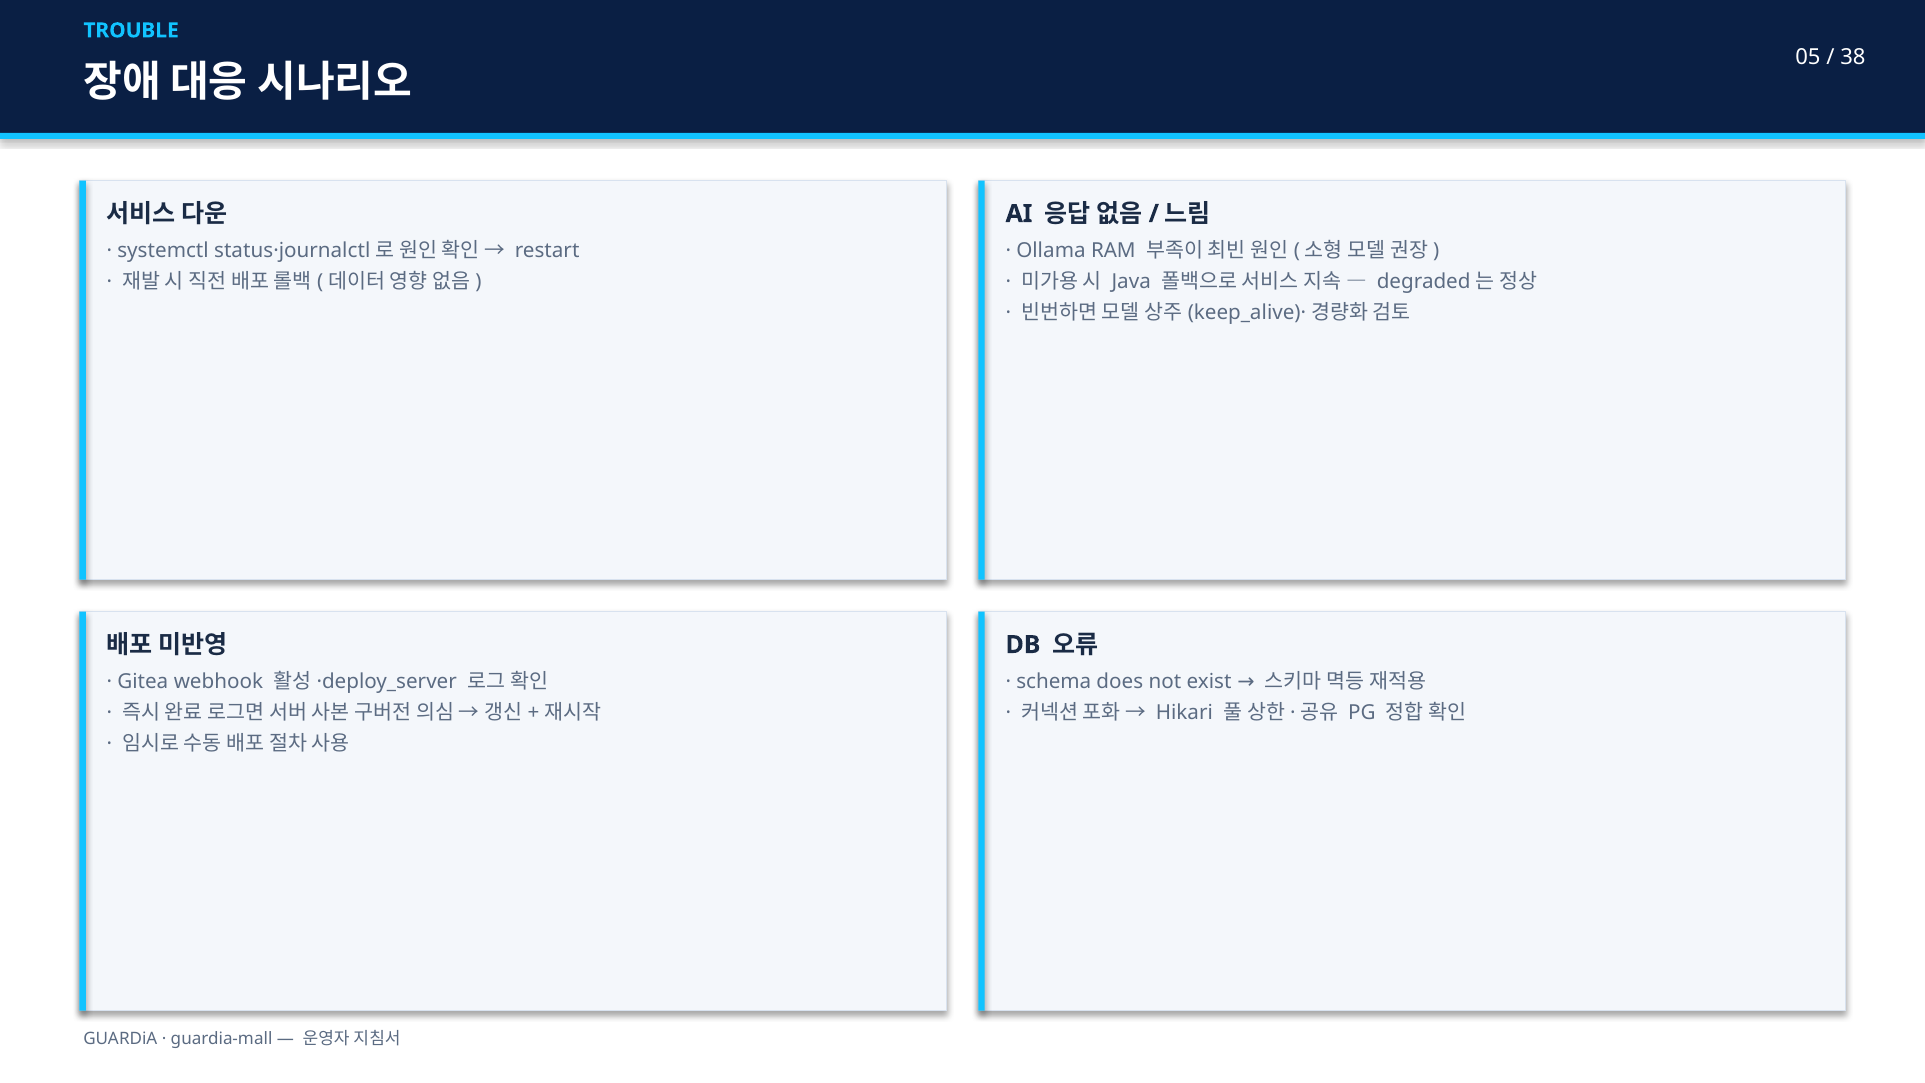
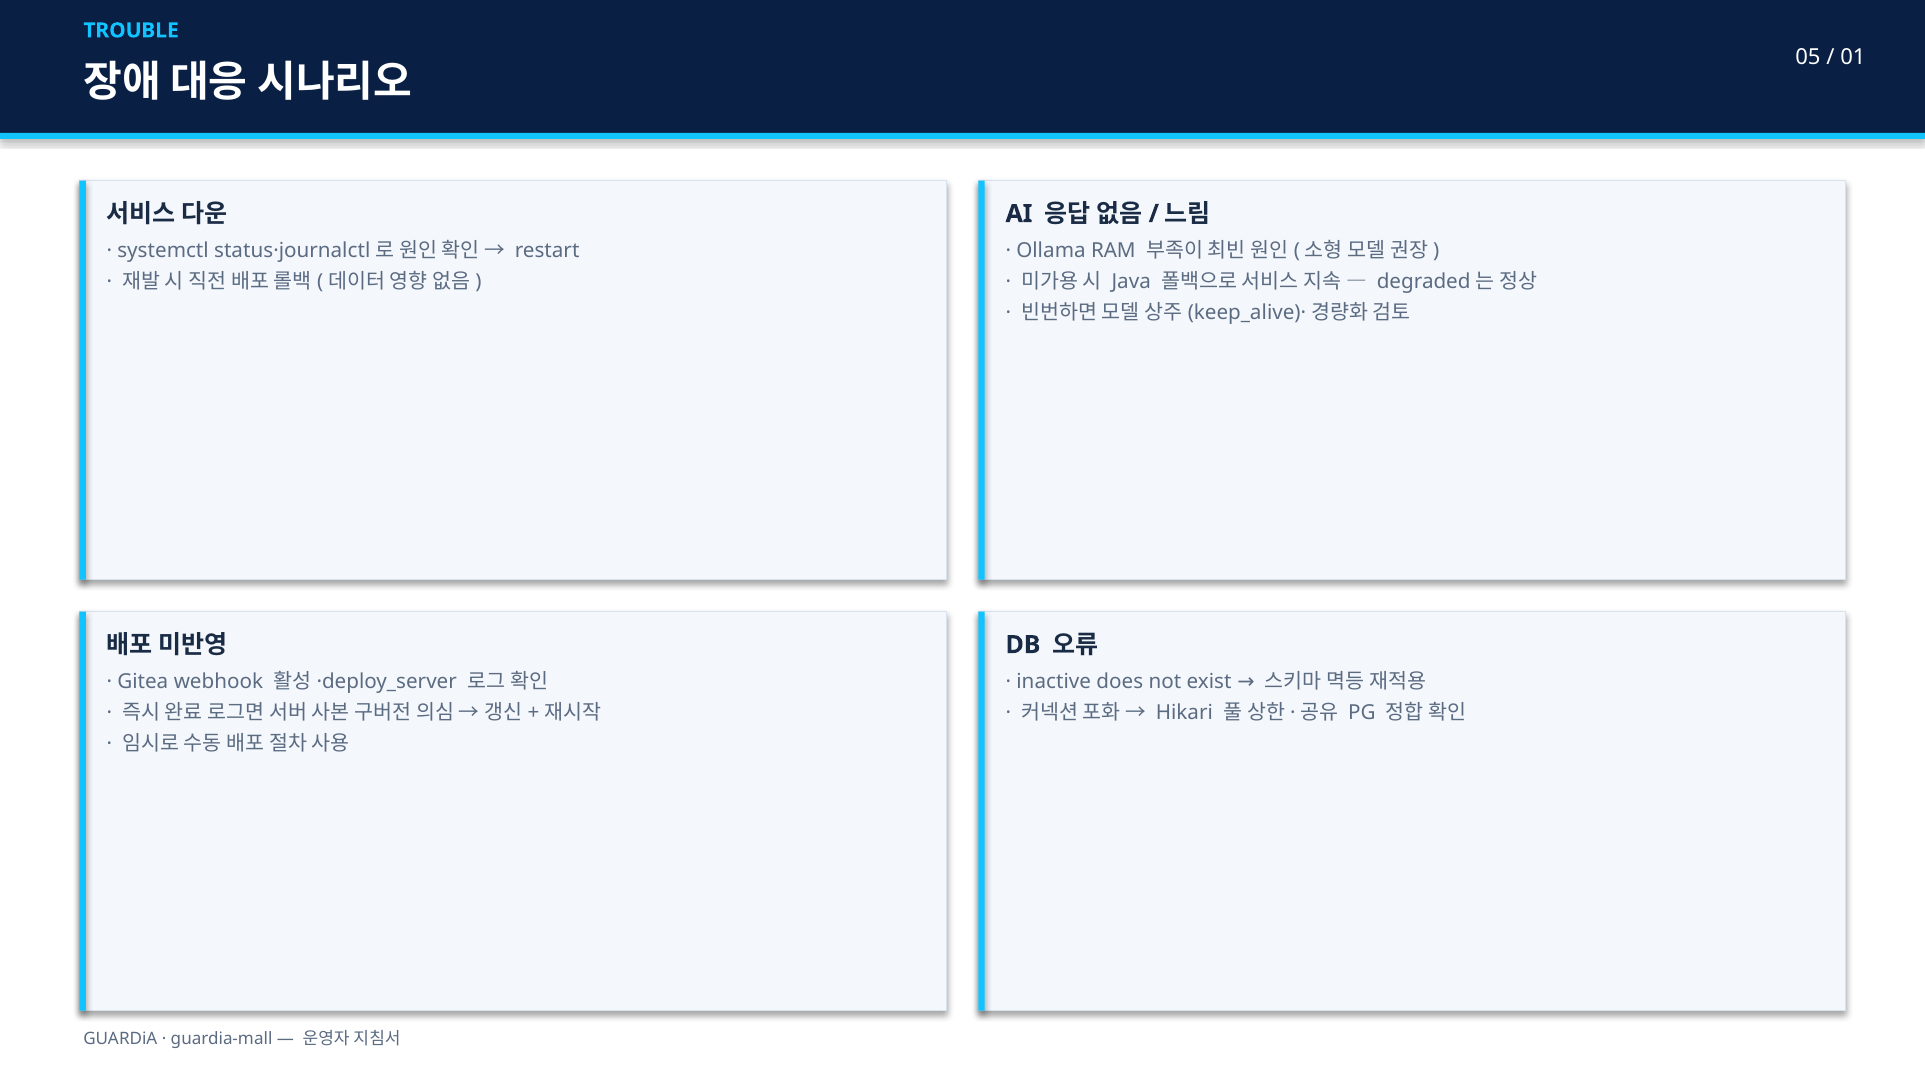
38: 38 -> 01
schema: schema -> inactive
